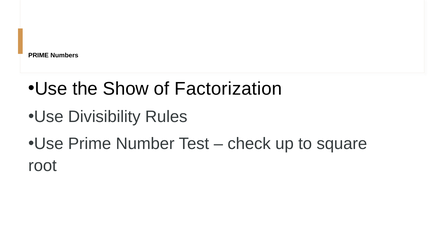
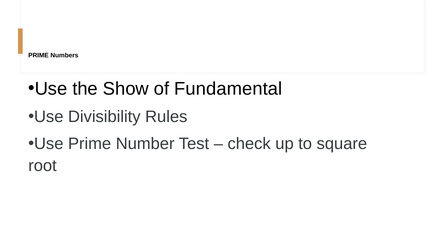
Factorization: Factorization -> Fundamental
